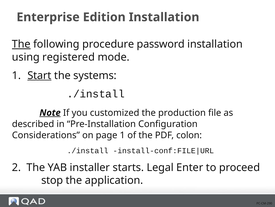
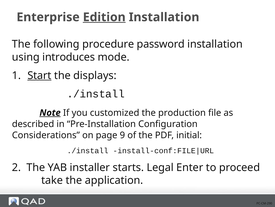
Edition underline: none -> present
The at (21, 44) underline: present -> none
registered: registered -> introduces
systems: systems -> displays
page 1: 1 -> 9
colon: colon -> initial
stop: stop -> take
